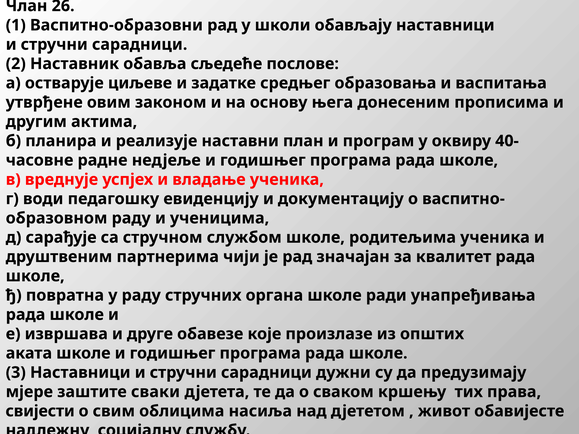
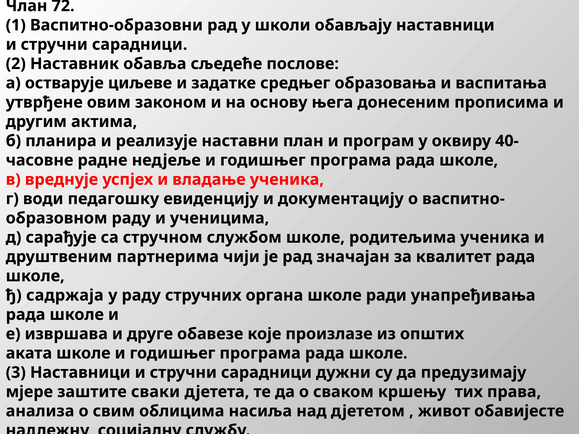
26: 26 -> 72
повратна: повратна -> садржаја
свијести: свијести -> анализа
